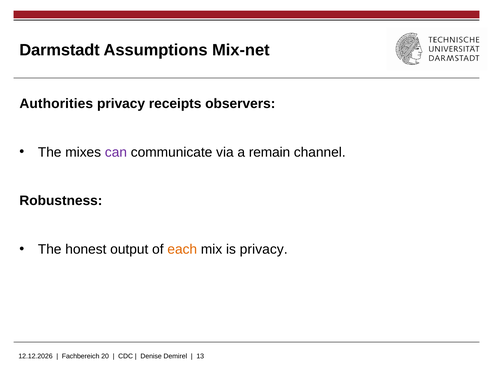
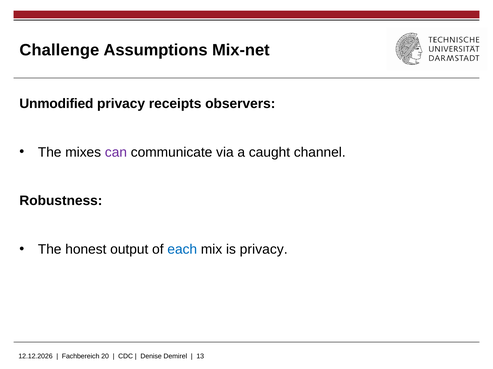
Darmstadt: Darmstadt -> Challenge
Authorities: Authorities -> Unmodified
remain: remain -> caught
each colour: orange -> blue
